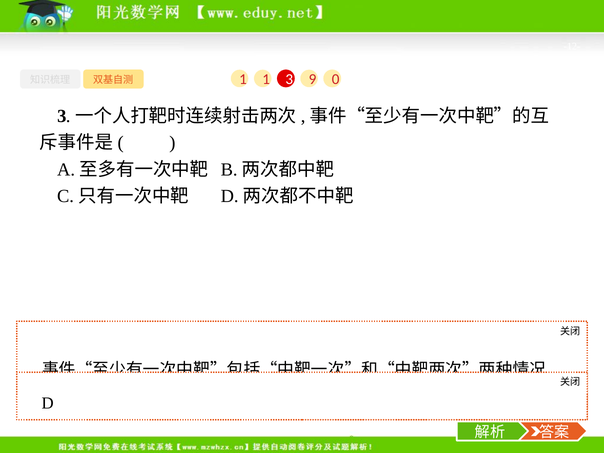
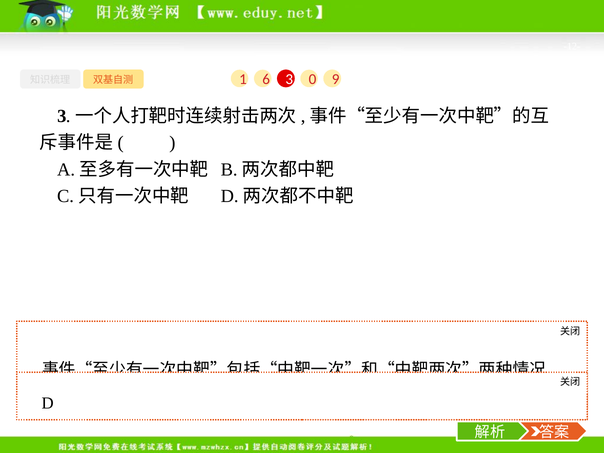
0: 0 -> 9
1 at (266, 79): 1 -> 6
9: 9 -> 0
